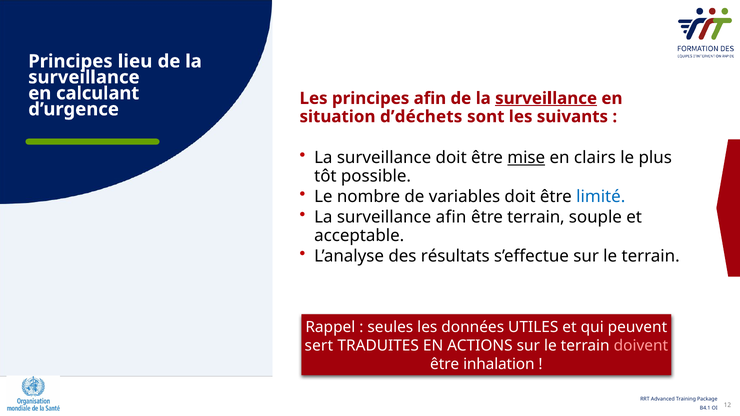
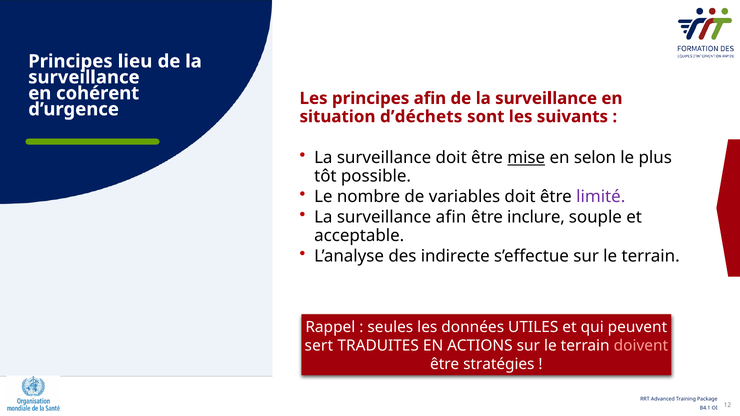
calculant: calculant -> cohérent
surveillance at (546, 98) underline: present -> none
clairs: clairs -> selon
limité colour: blue -> purple
être terrain: terrain -> inclure
résultats: résultats -> indirecte
inhalation: inhalation -> stratégies
